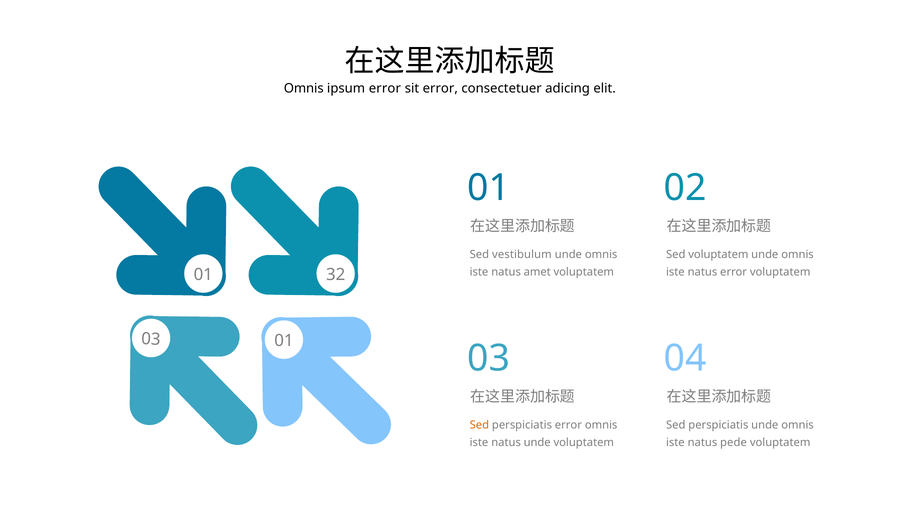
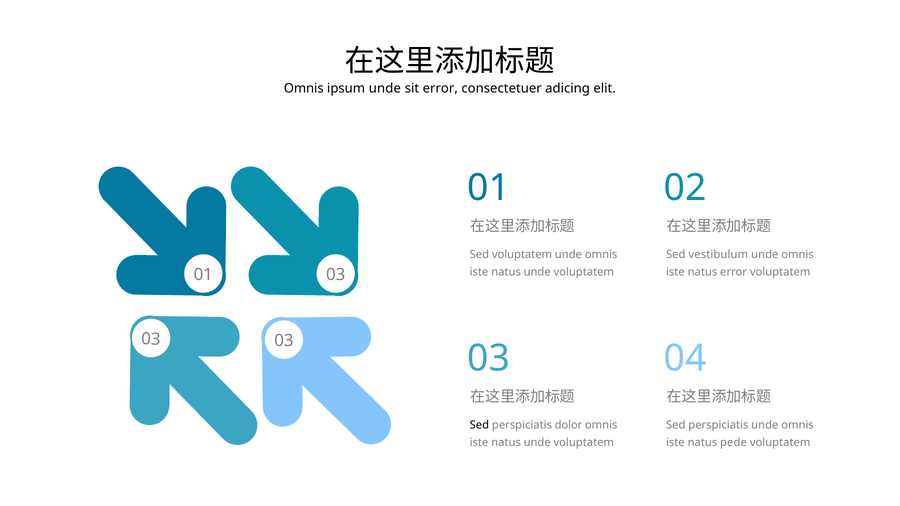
ipsum error: error -> unde
Sed vestibulum: vestibulum -> voluptatem
Sed voluptatem: voluptatem -> vestibulum
amet at (537, 272): amet -> unde
01 32: 32 -> 03
01 at (284, 341): 01 -> 03
Sed at (479, 425) colour: orange -> black
perspiciatis error: error -> dolor
